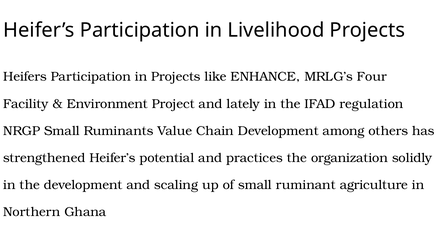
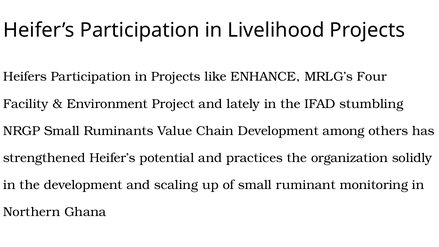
regulation: regulation -> stumbling
agriculture: agriculture -> monitoring
